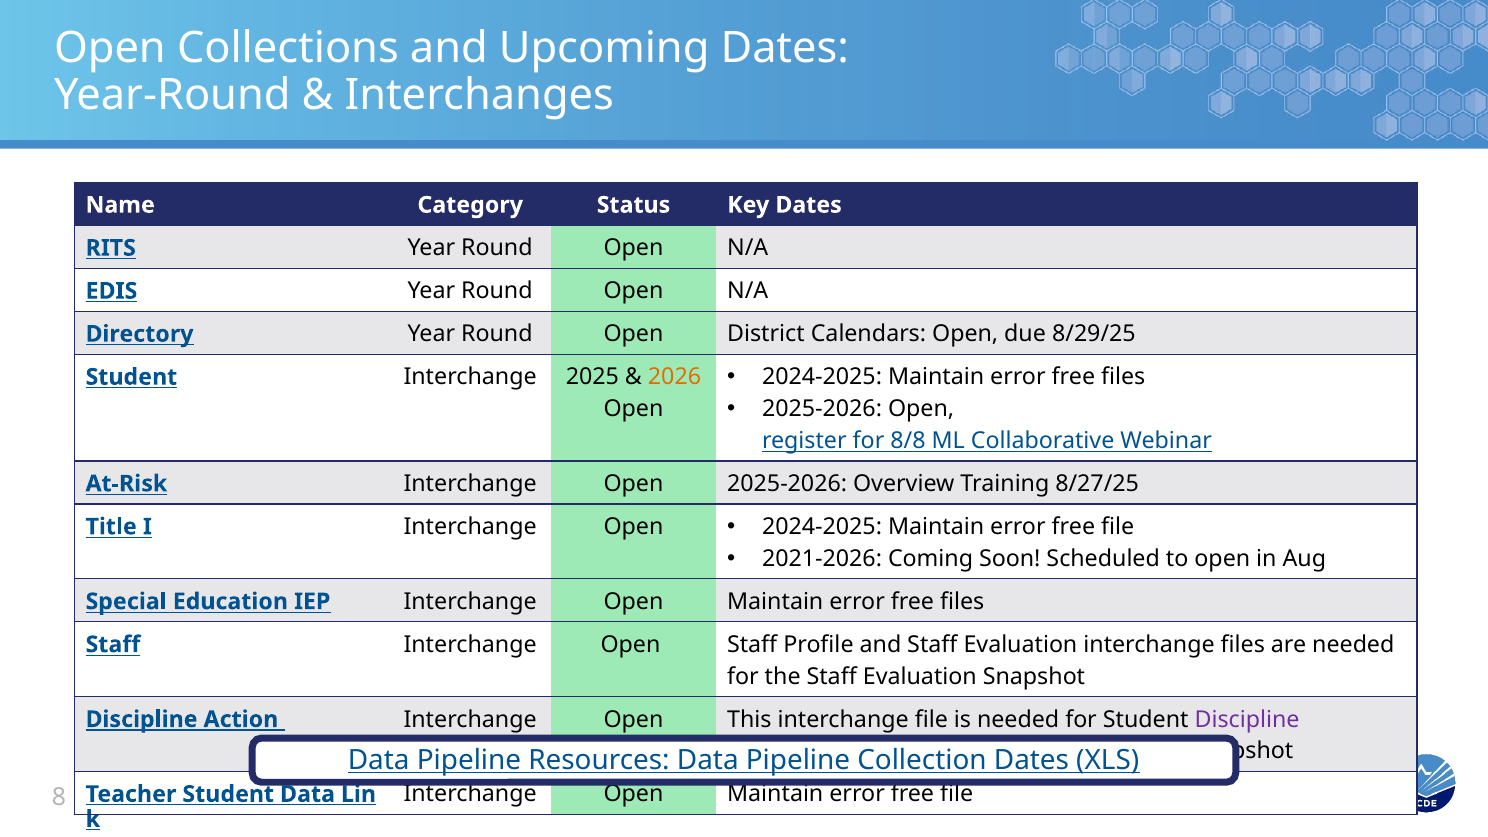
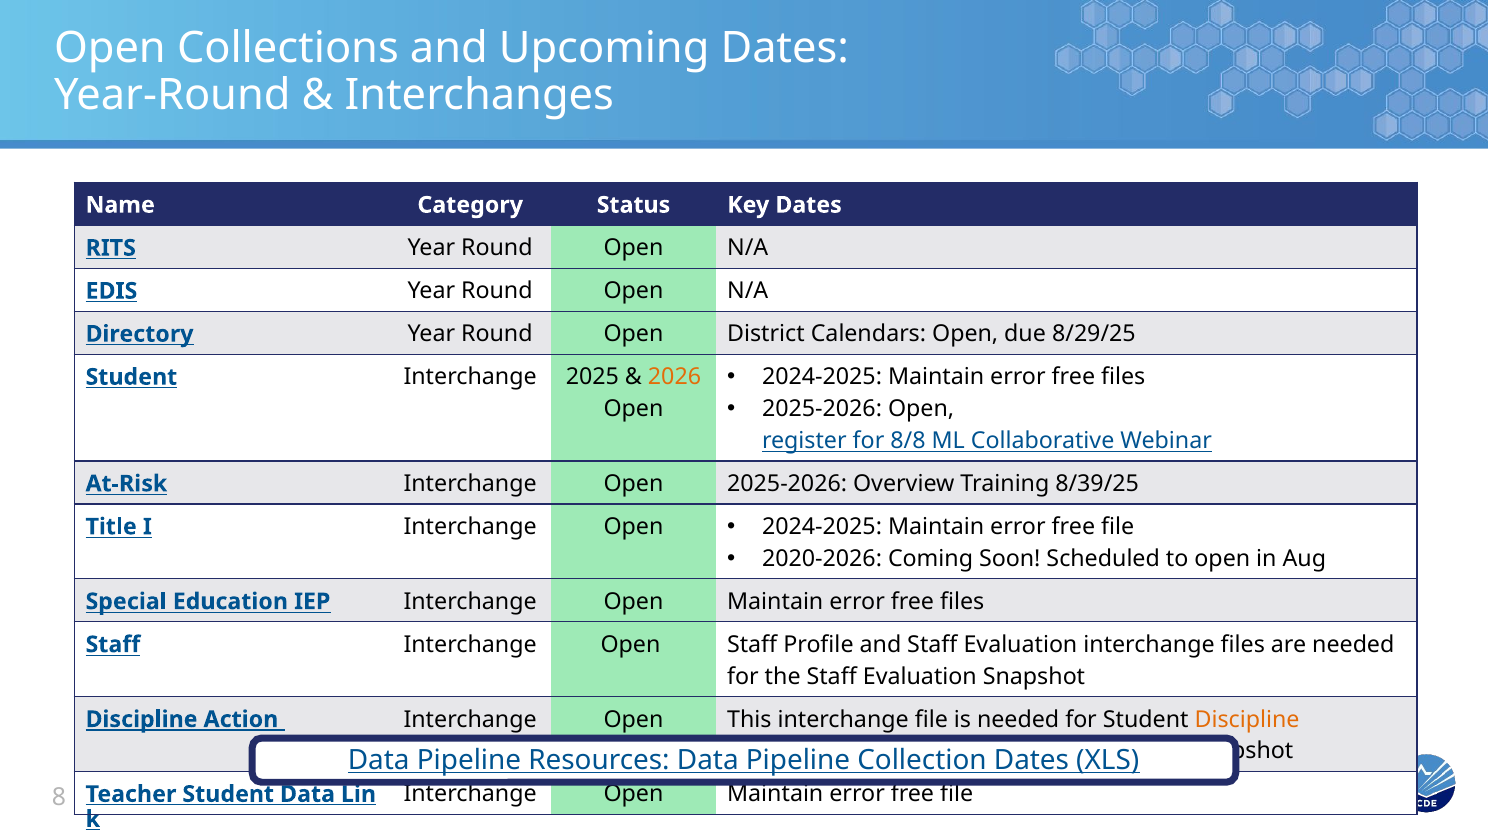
8/27/25: 8/27/25 -> 8/39/25
2021-2026: 2021-2026 -> 2020-2026
Discipline at (1247, 719) colour: purple -> orange
